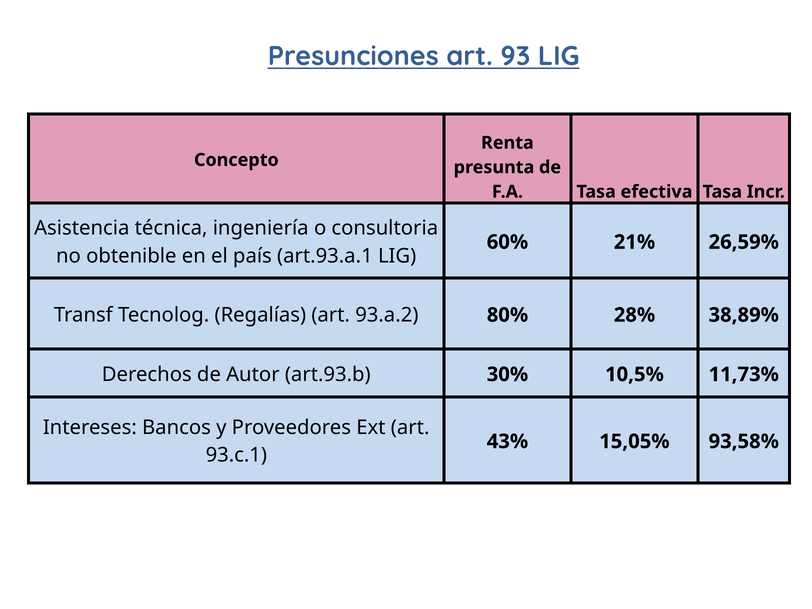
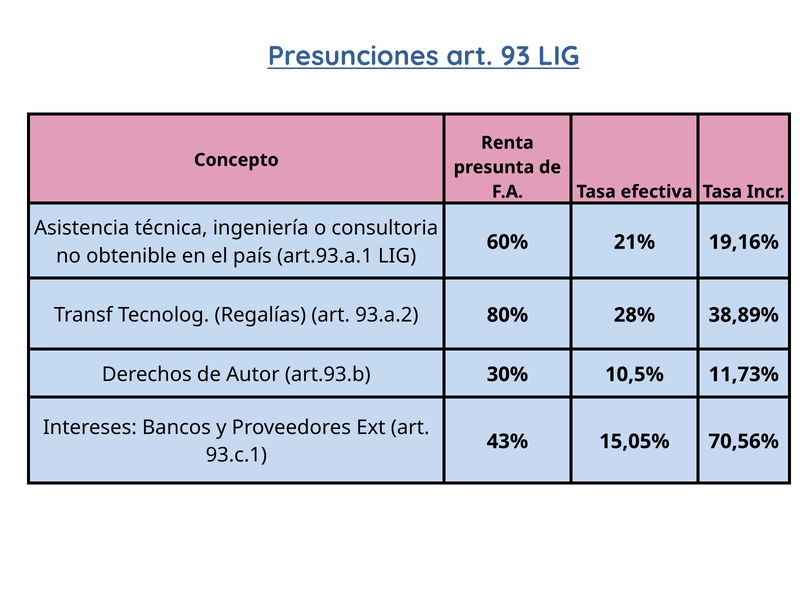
26,59%: 26,59% -> 19,16%
93,58%: 93,58% -> 70,56%
